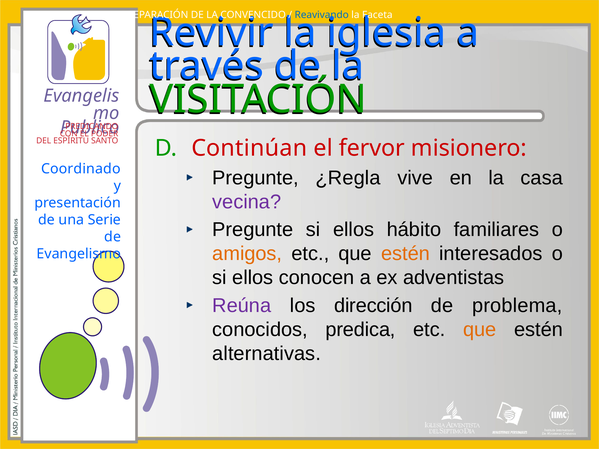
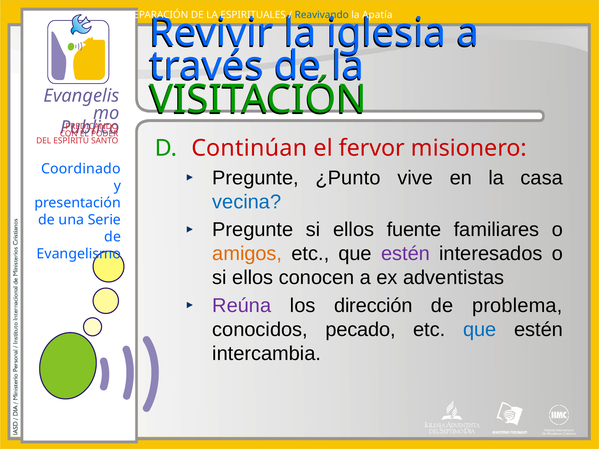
CONVENCIDO: CONVENCIDO -> ESPIRITUALES
Faceta: Faceta -> Apatía
¿Regla: ¿Regla -> ¿Punto
vecina colour: purple -> blue
hábito: hábito -> fuente
estén at (405, 254) colour: orange -> purple
predica: predica -> pecado
que at (480, 330) colour: orange -> blue
alternativas: alternativas -> intercambia
